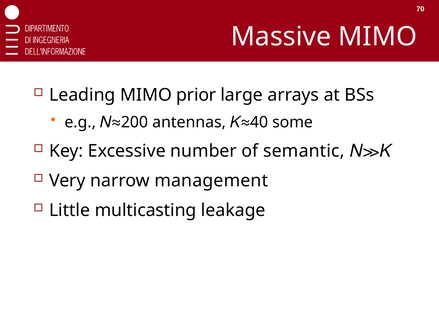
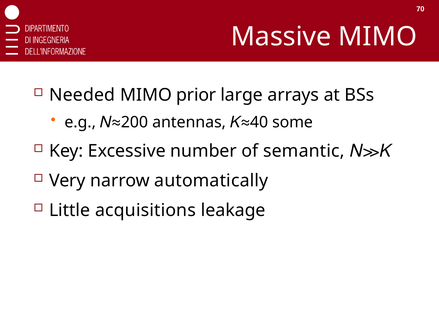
Leading: Leading -> Needed
management: management -> automatically
multicasting: multicasting -> acquisitions
